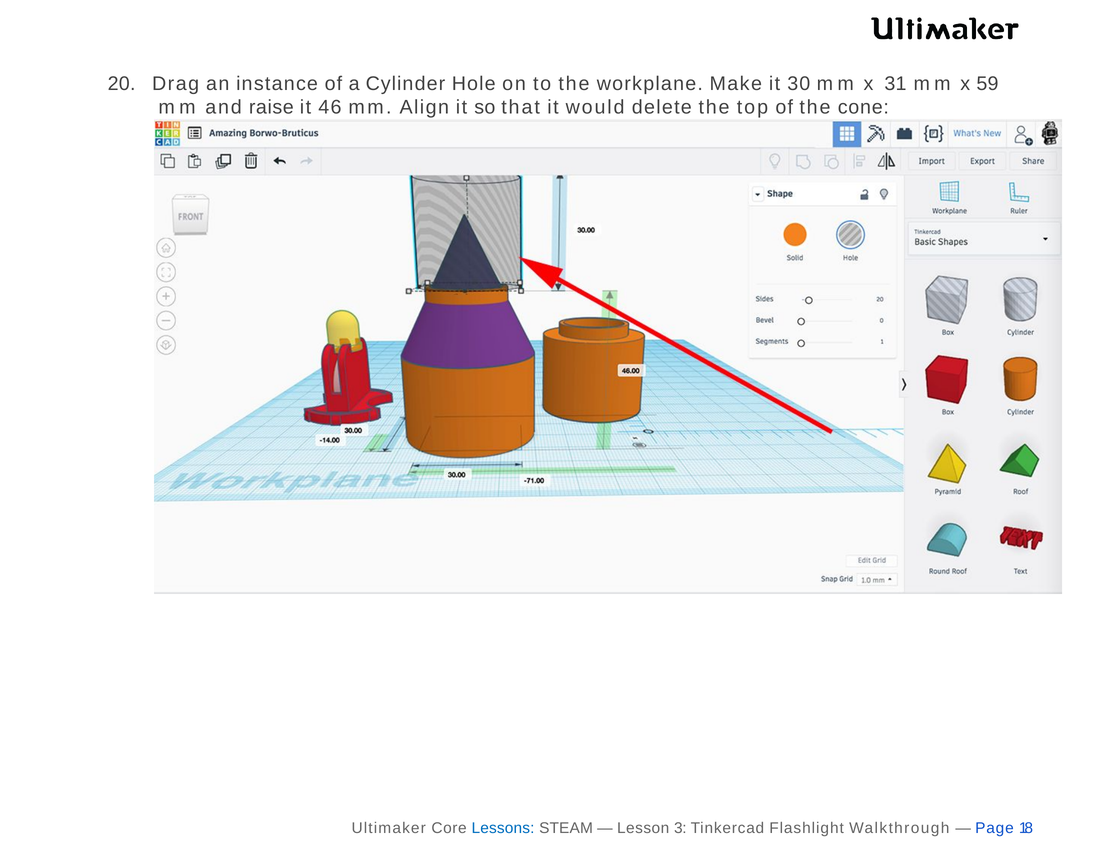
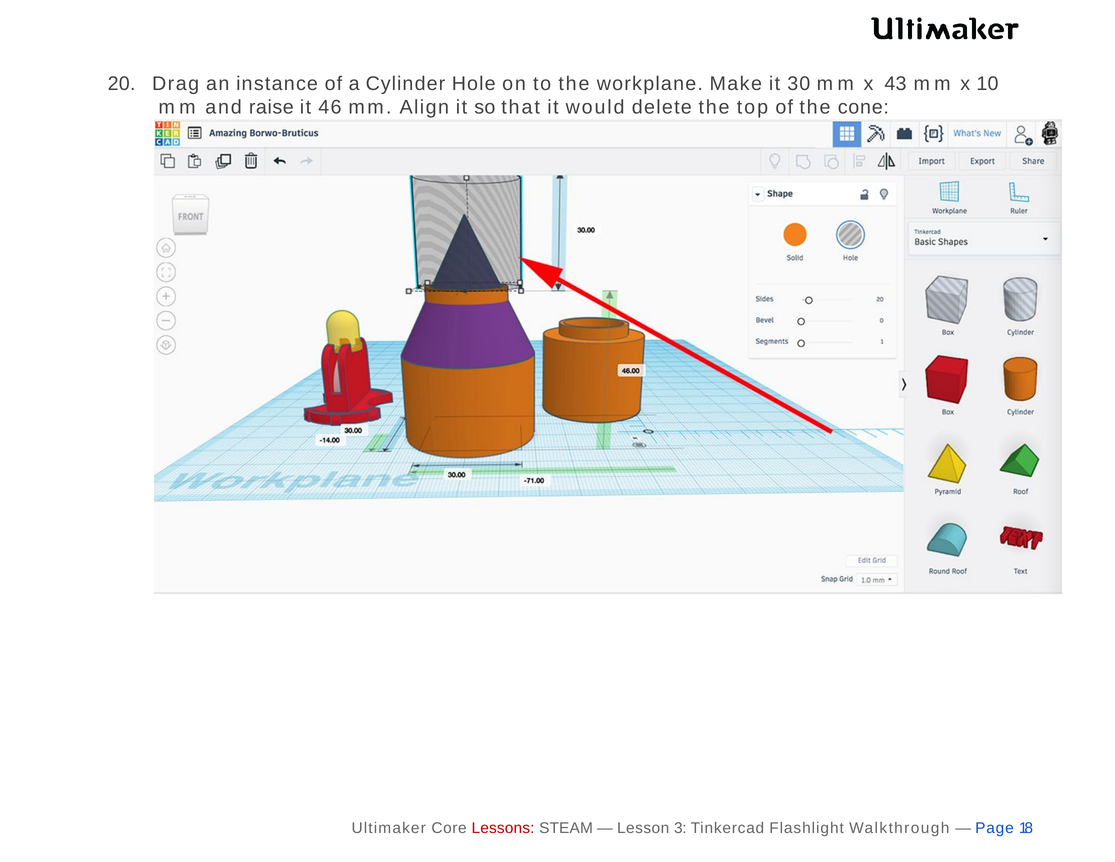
31: 31 -> 43
59: 59 -> 10
Lessons colour: blue -> red
